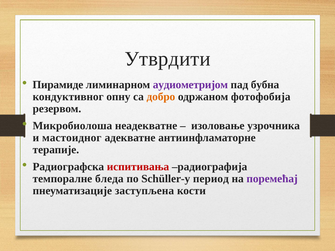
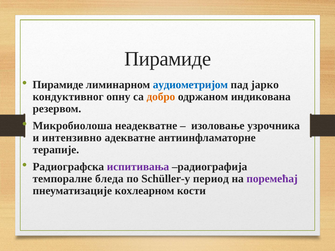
Утврдити at (168, 59): Утврдити -> Пирамиде
аудиометријом colour: purple -> blue
бубна: бубна -> јарко
фотофобија: фотофобија -> индикована
мастоидног: мастоидног -> интензивно
испитивања colour: red -> purple
заступљена: заступљена -> кохлеарном
